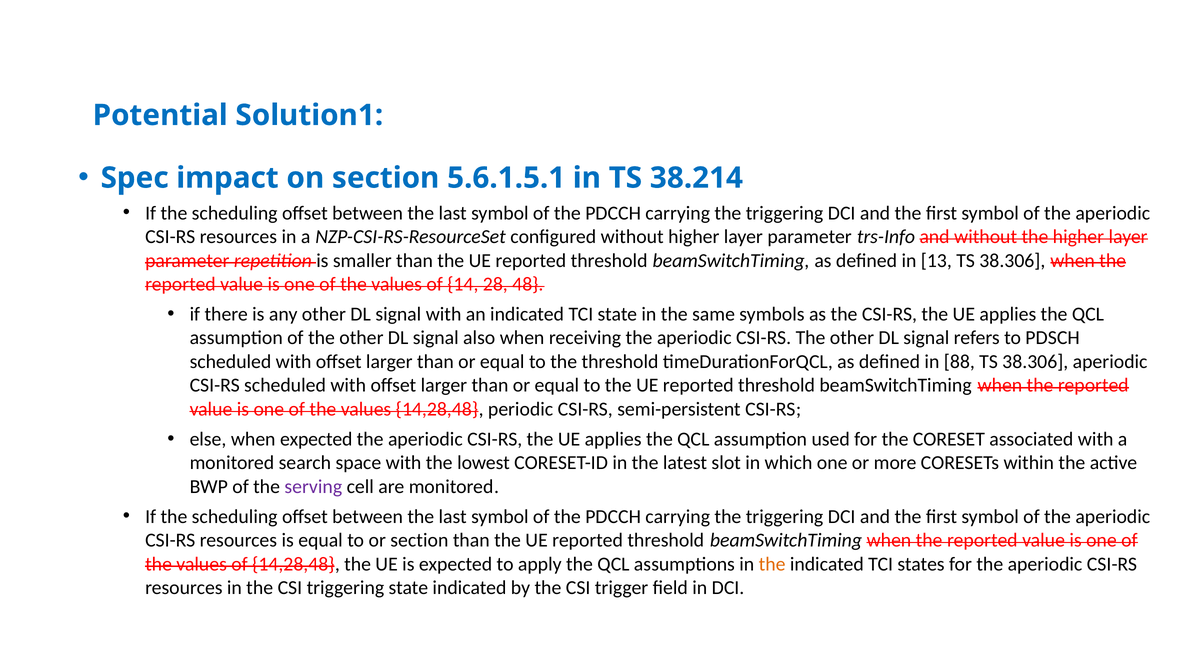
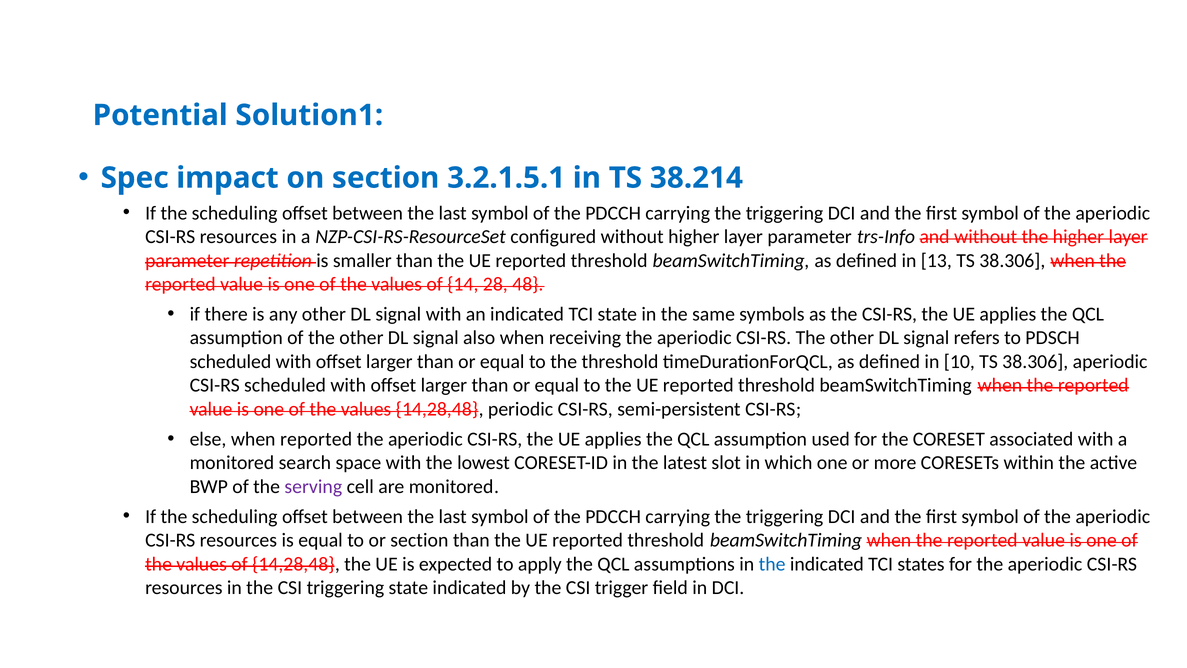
5.6.1.5.1: 5.6.1.5.1 -> 3.2.1.5.1
88: 88 -> 10
when expected: expected -> reported
the at (772, 564) colour: orange -> blue
